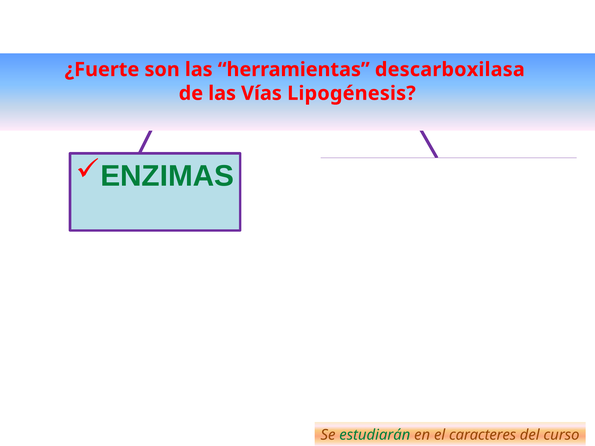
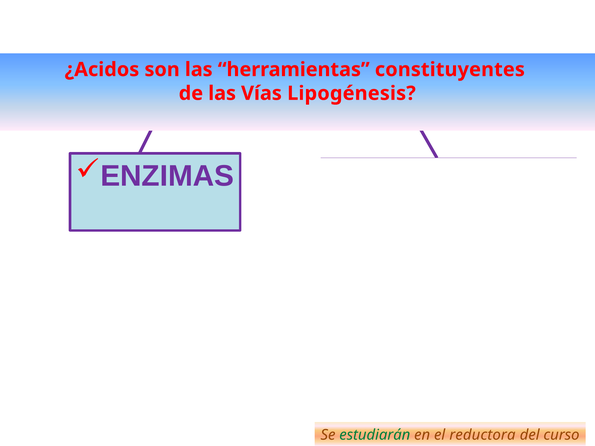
¿Fuerte: ¿Fuerte -> ¿Acidos
descarboxilasa: descarboxilasa -> constituyentes
ENZIMAS at (167, 176) colour: green -> purple
caracteres: caracteres -> reductora
